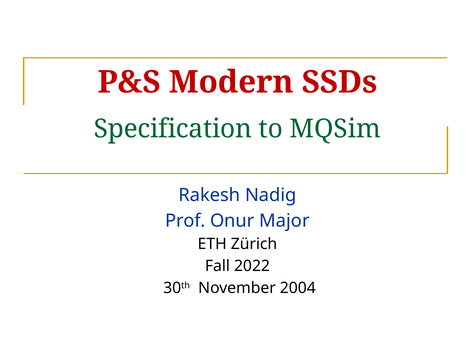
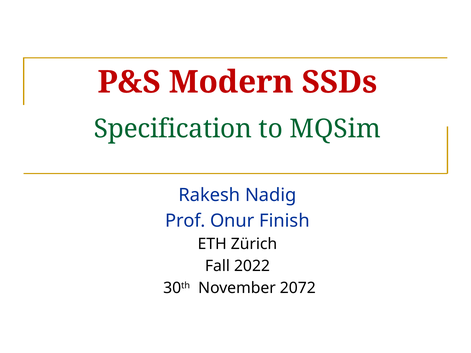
Major: Major -> Finish
2004: 2004 -> 2072
